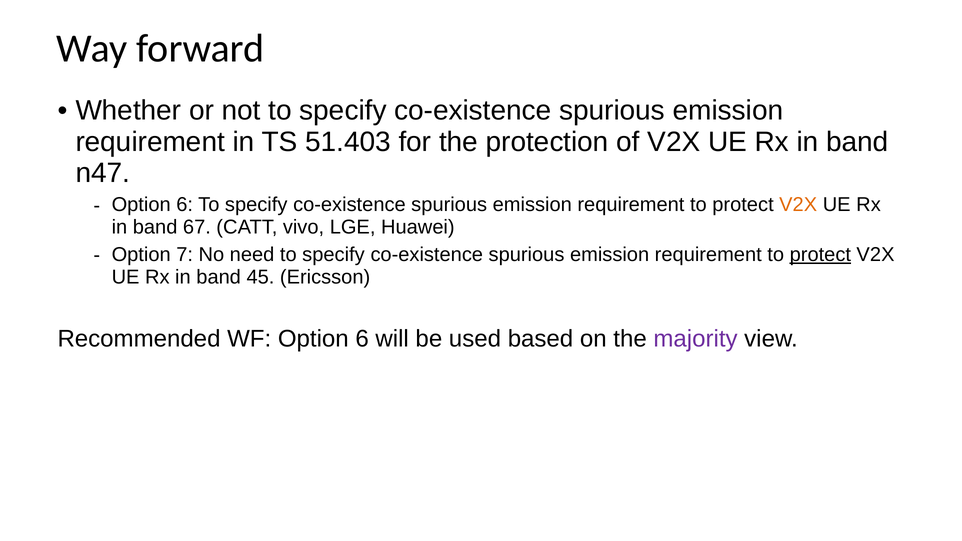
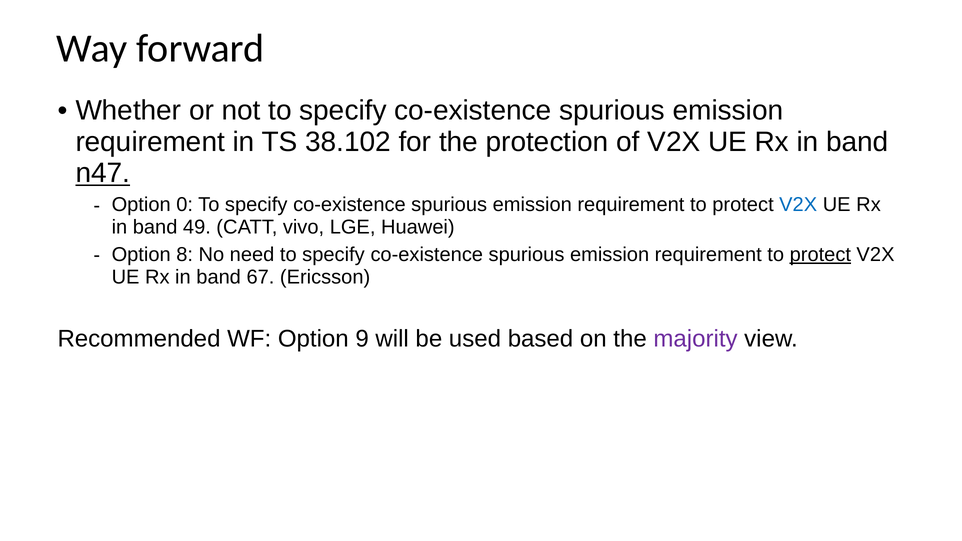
51.403: 51.403 -> 38.102
n47 underline: none -> present
6 at (185, 205): 6 -> 0
V2X at (798, 205) colour: orange -> blue
67: 67 -> 49
7: 7 -> 8
45: 45 -> 67
WF Option 6: 6 -> 9
